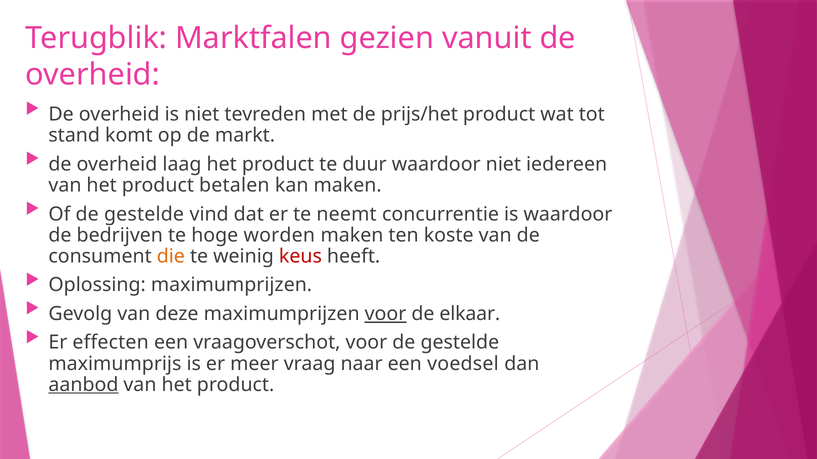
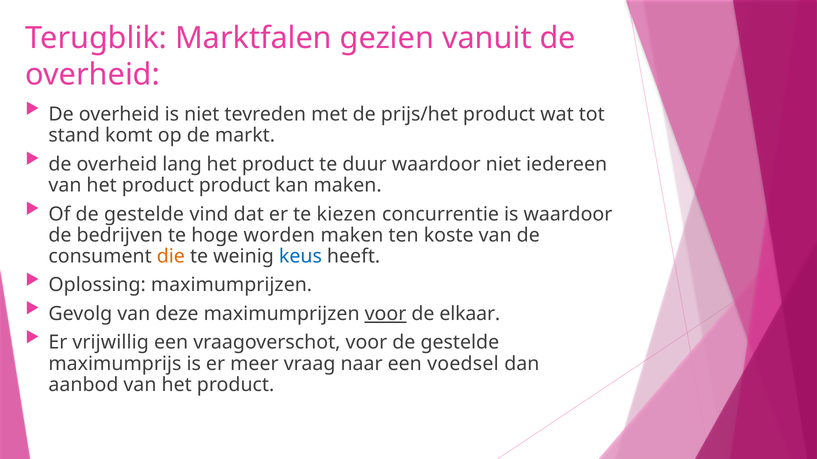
laag: laag -> lang
product betalen: betalen -> product
neemt: neemt -> kiezen
keus colour: red -> blue
effecten: effecten -> vrijwillig
aanbod underline: present -> none
